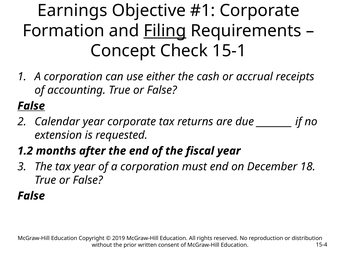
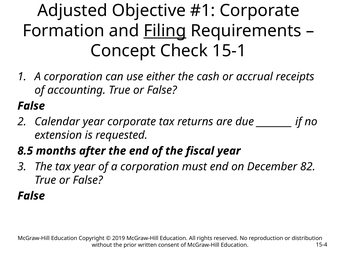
Earnings: Earnings -> Adjusted
False at (31, 106) underline: present -> none
1.2: 1.2 -> 8.5
18: 18 -> 82
